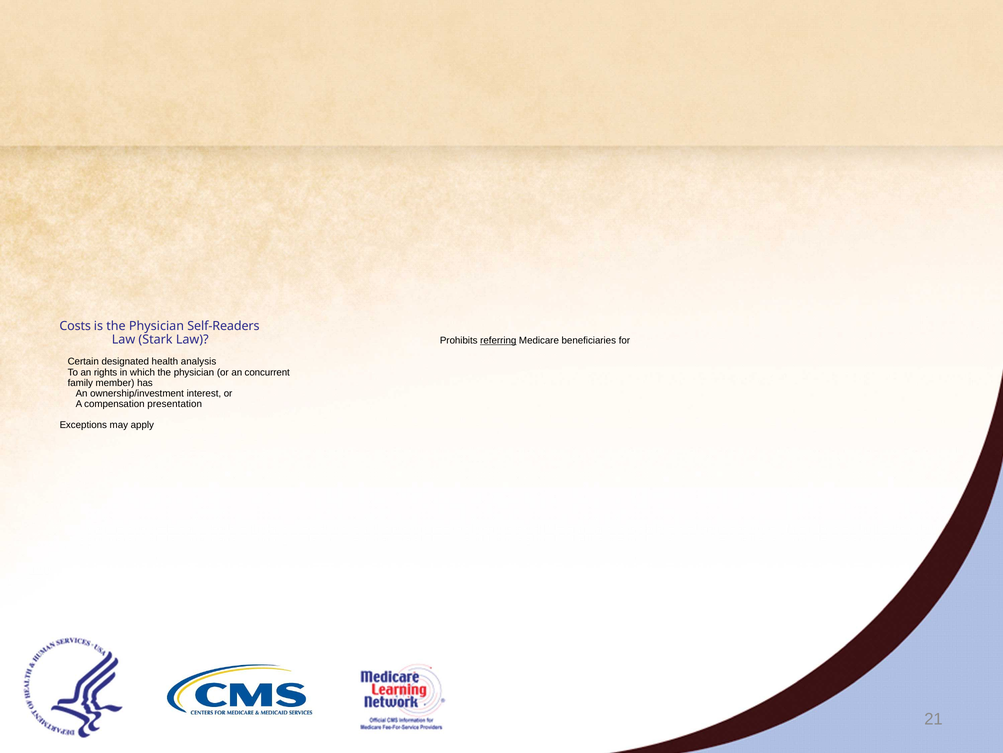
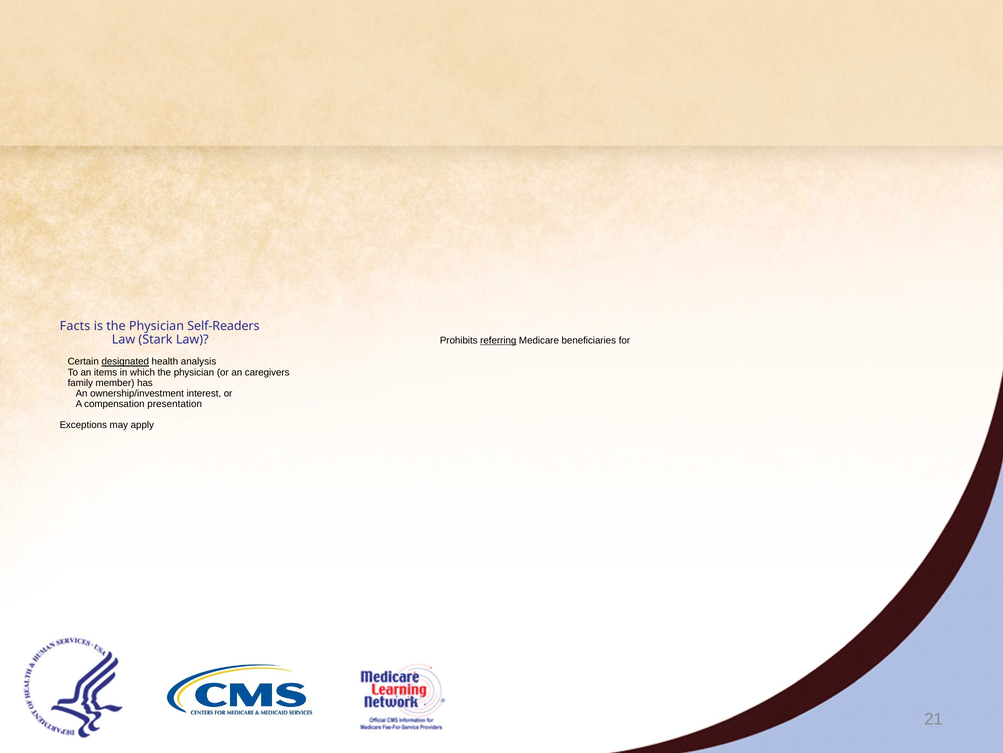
Costs: Costs -> Facts
designated underline: none -> present
rights: rights -> items
concurrent: concurrent -> caregivers
